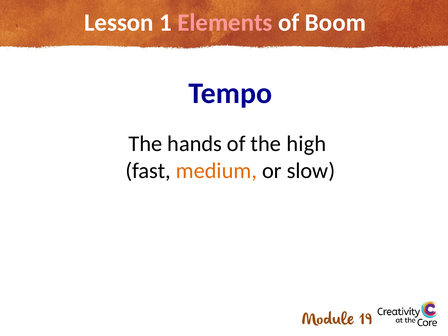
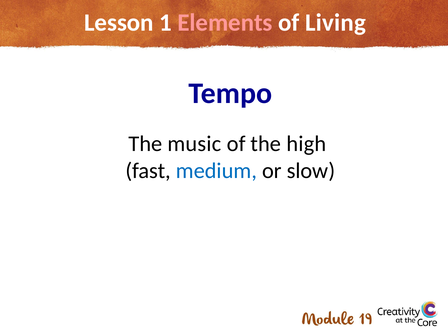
Boom: Boom -> Living
hands: hands -> music
medium colour: orange -> blue
